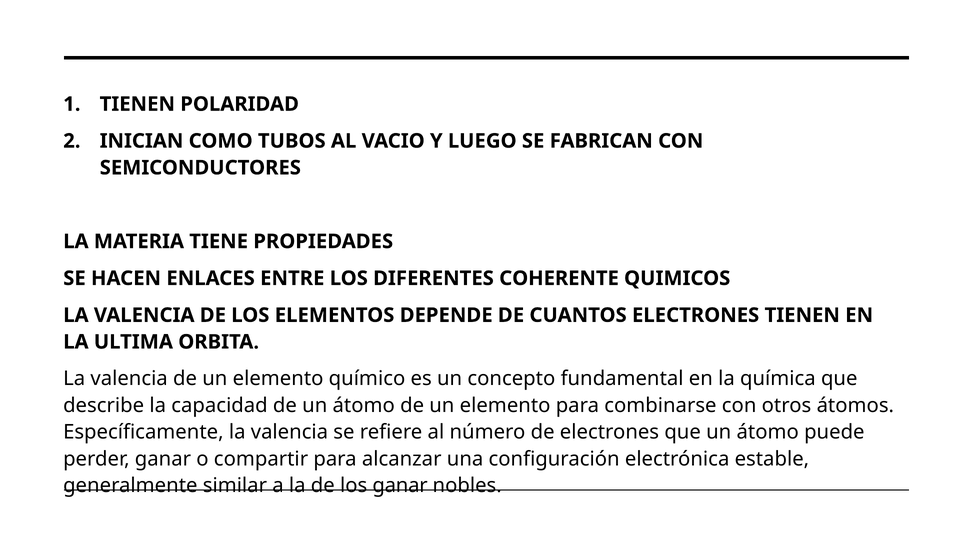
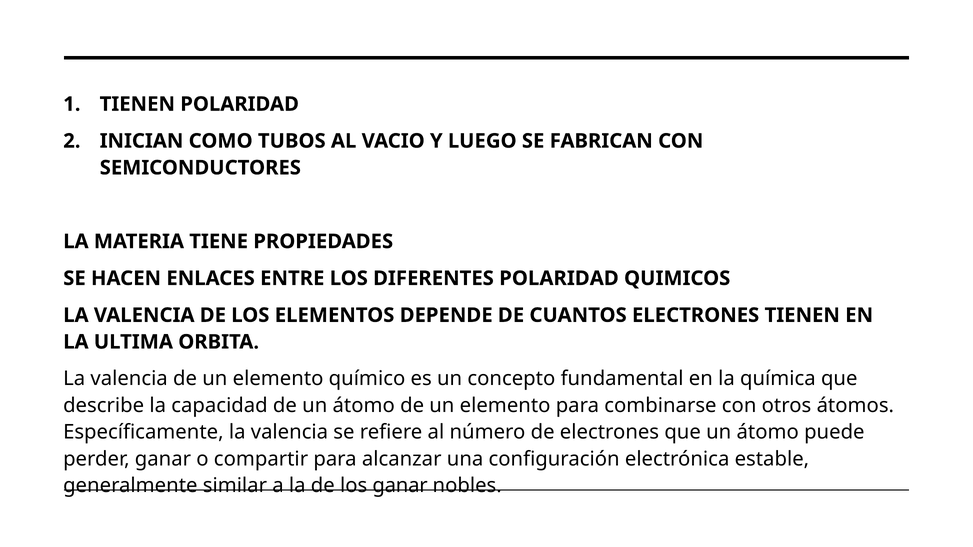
DIFERENTES COHERENTE: COHERENTE -> POLARIDAD
